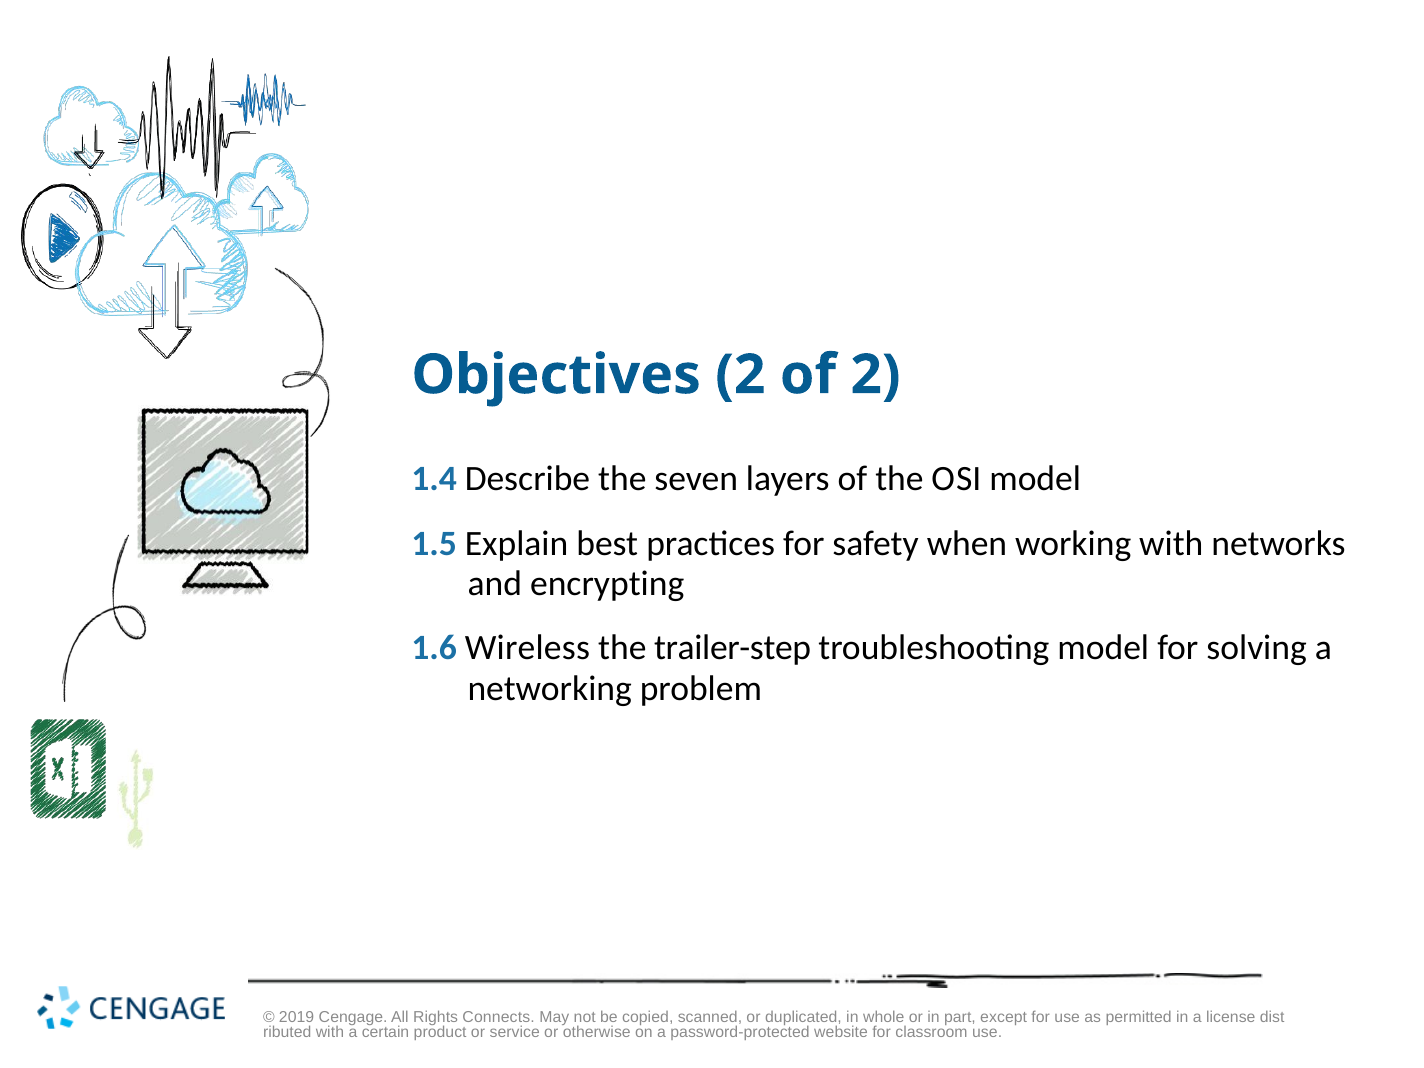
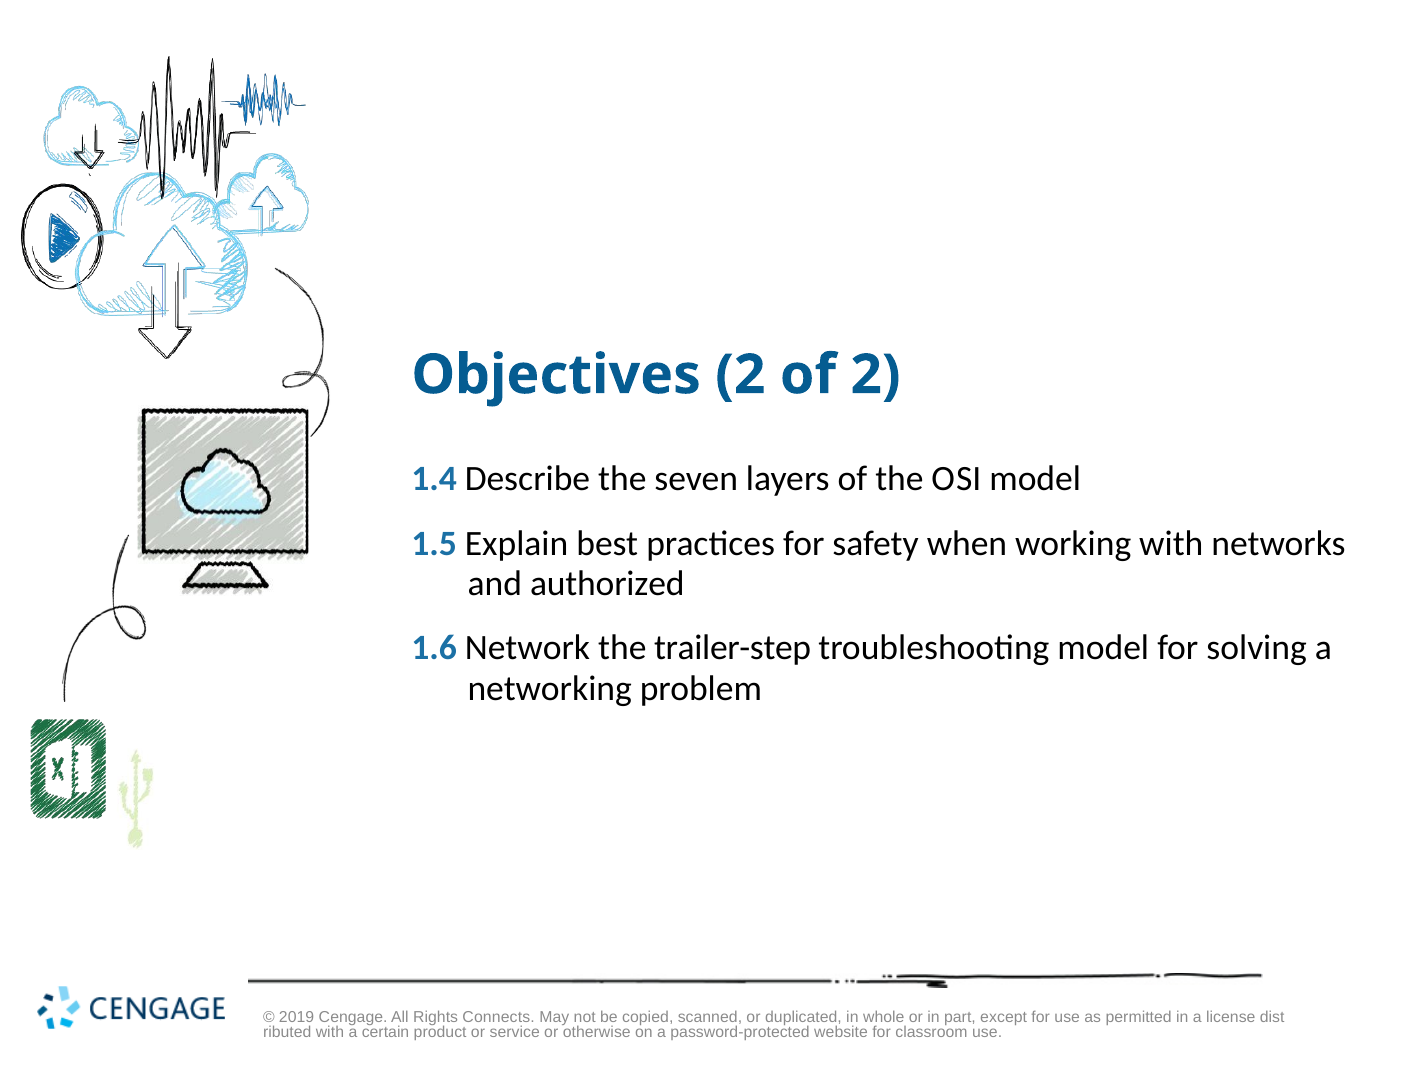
encrypting: encrypting -> authorized
Wireless: Wireless -> Network
